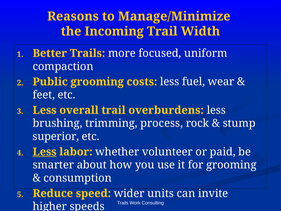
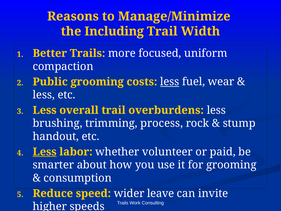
Incoming: Incoming -> Including
less at (170, 82) underline: none -> present
feet at (44, 95): feet -> less
superior: superior -> handout
units: units -> leave
